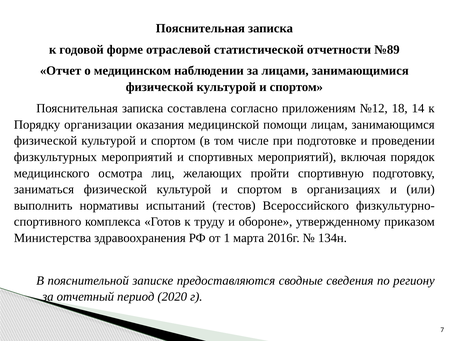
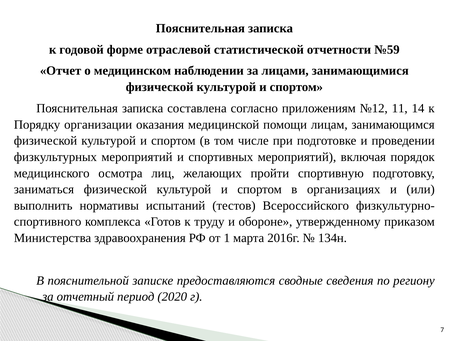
№89: №89 -> №59
18: 18 -> 11
